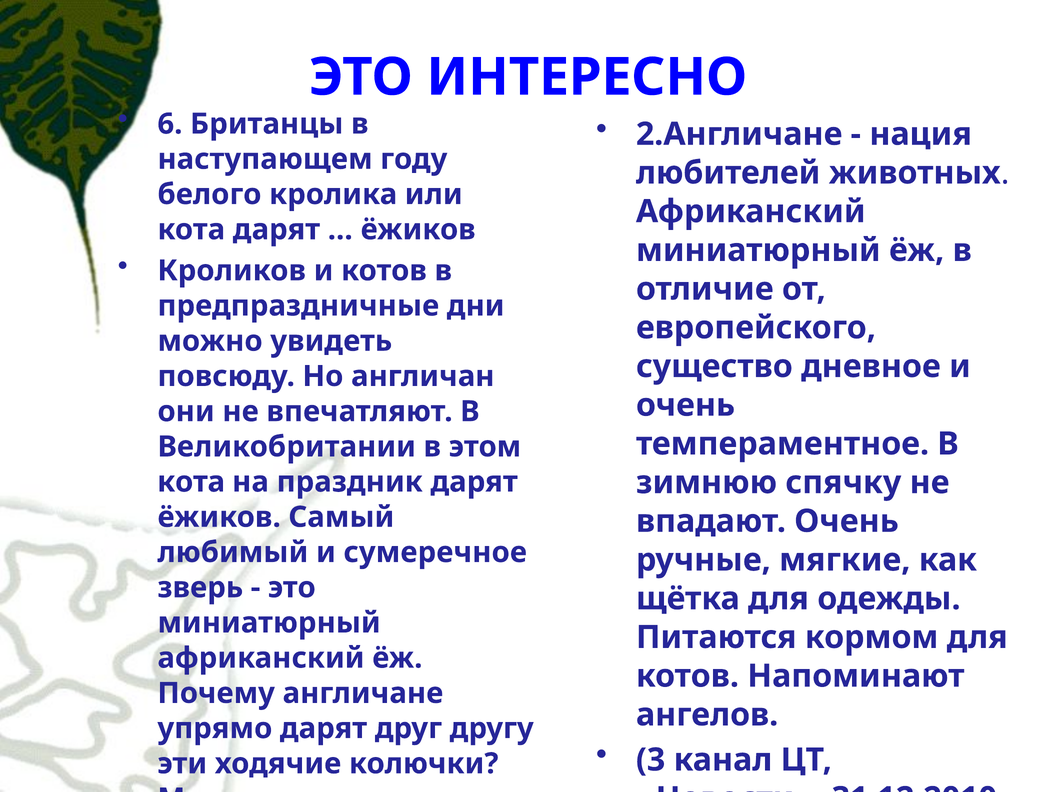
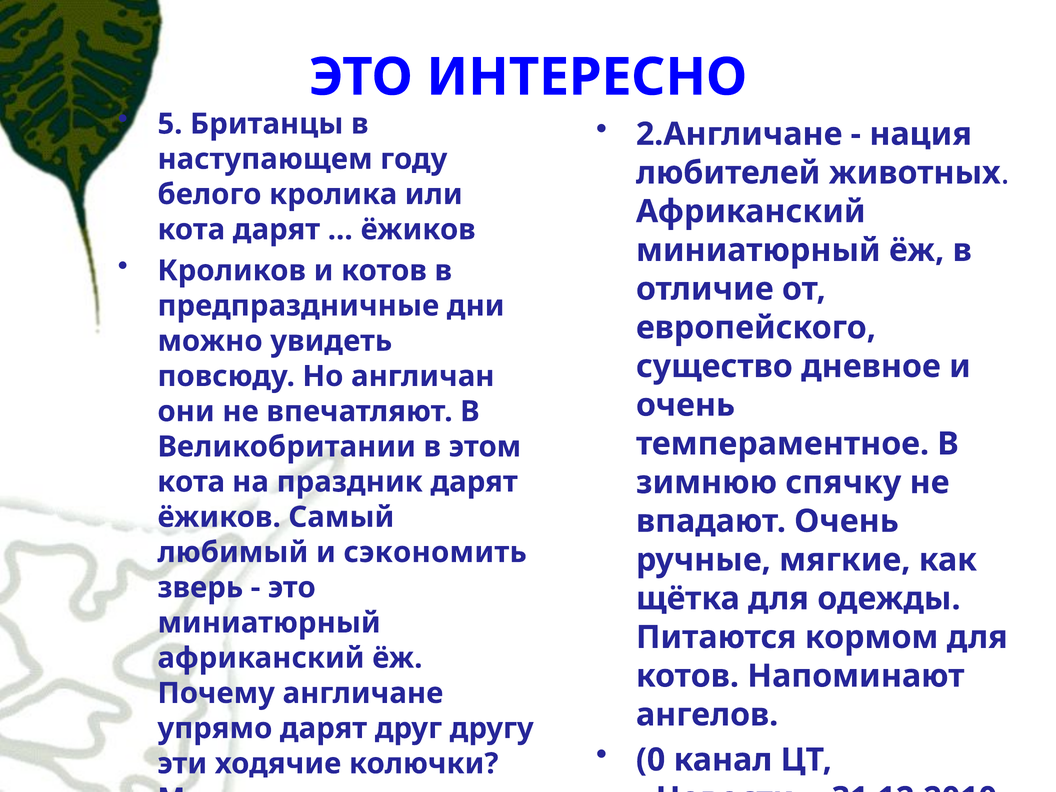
6: 6 -> 5
и сумеречное: сумеречное -> сэкономить
3: 3 -> 0
